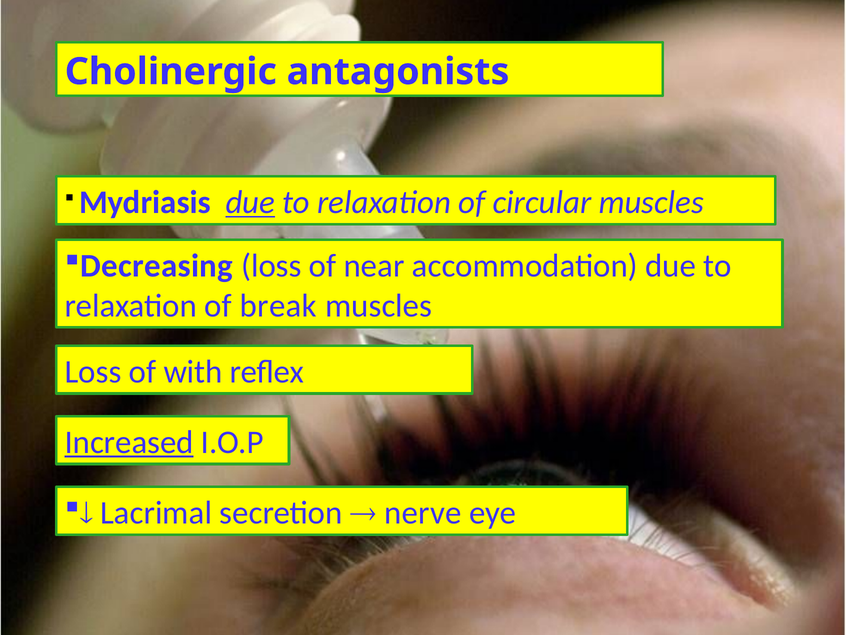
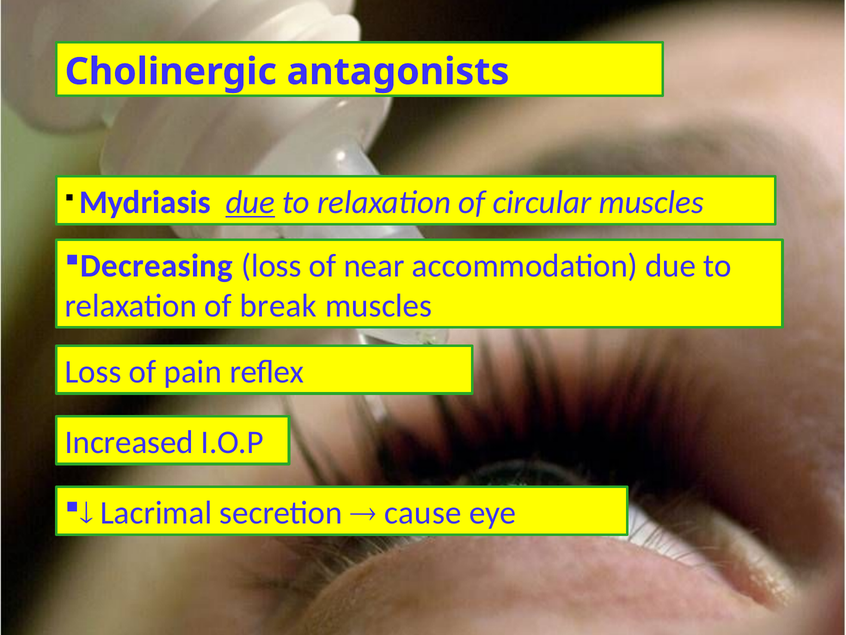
with: with -> pain
Increased underline: present -> none
nerve: nerve -> cause
